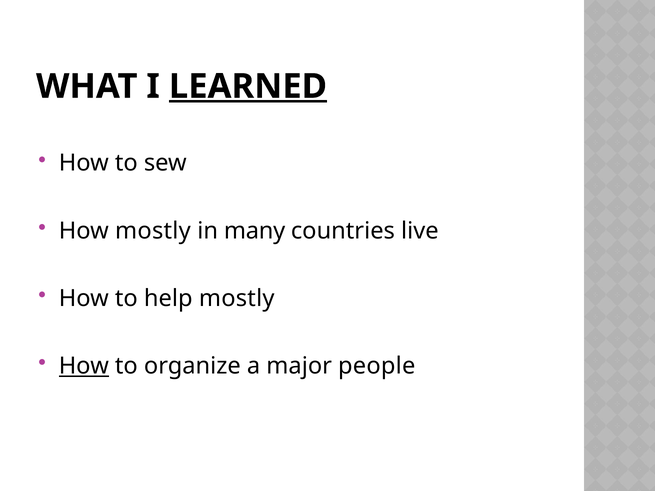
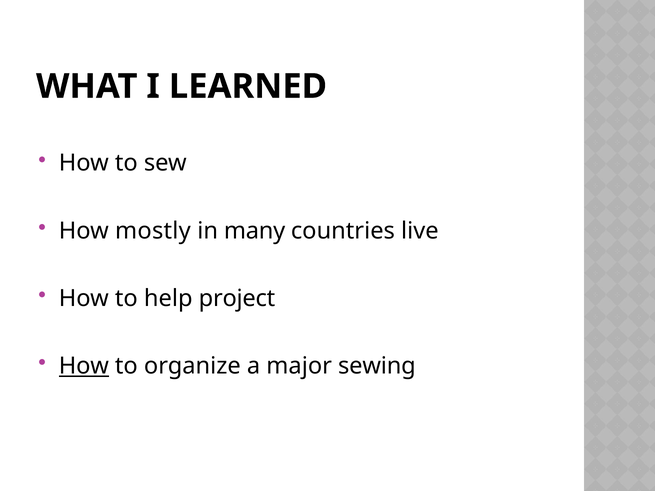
LEARNED underline: present -> none
help mostly: mostly -> project
people: people -> sewing
